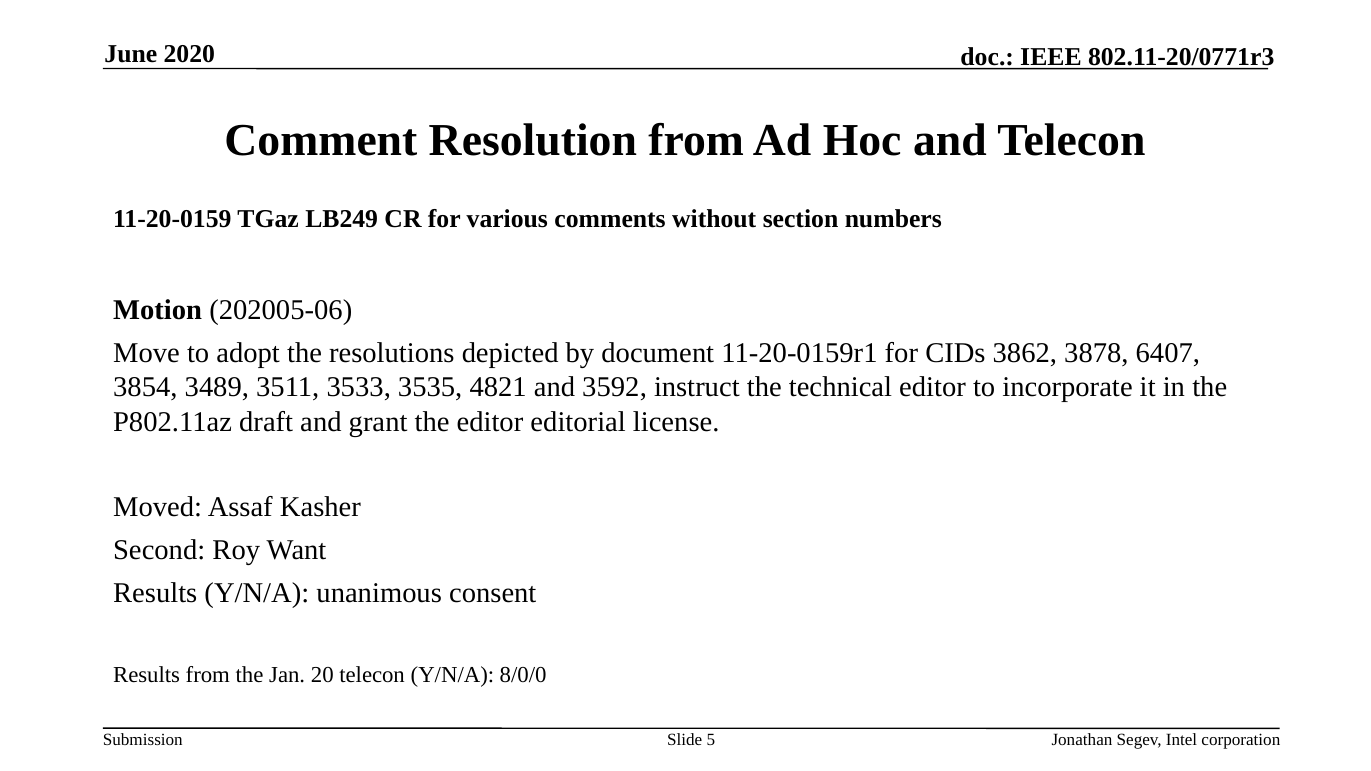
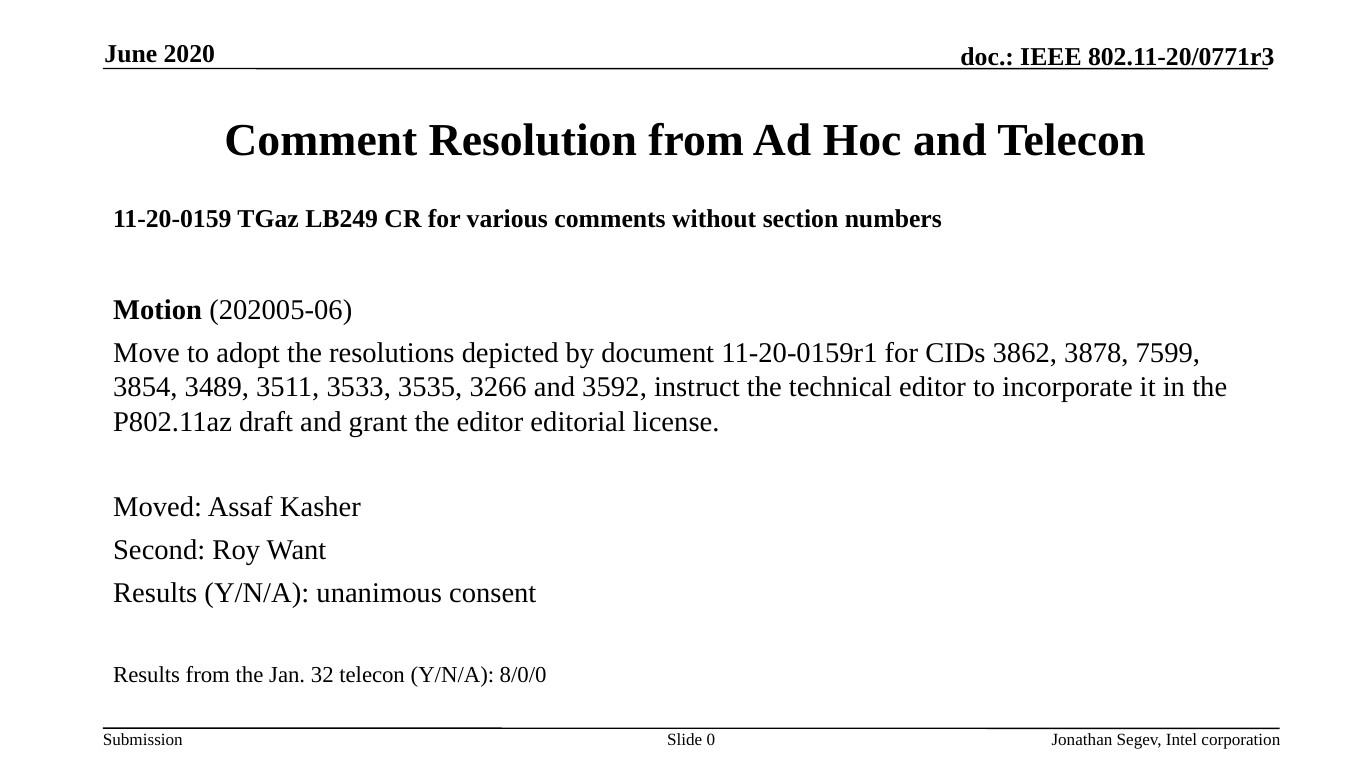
6407: 6407 -> 7599
4821: 4821 -> 3266
20: 20 -> 32
5: 5 -> 0
